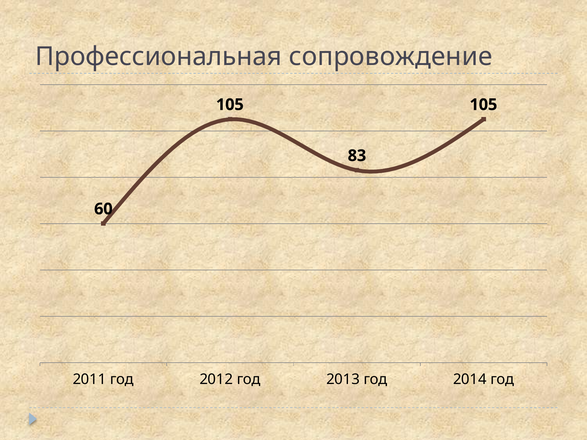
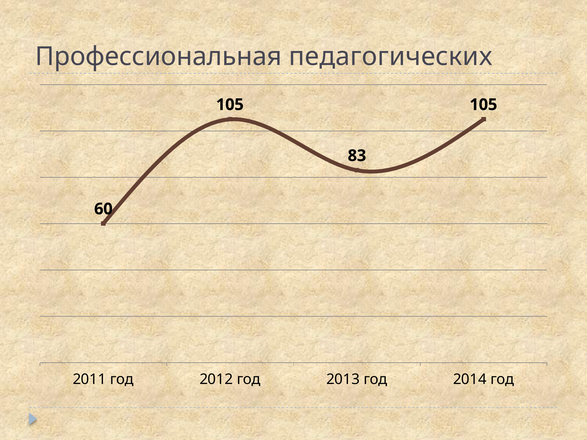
сопровождение: сопровождение -> педагогических
